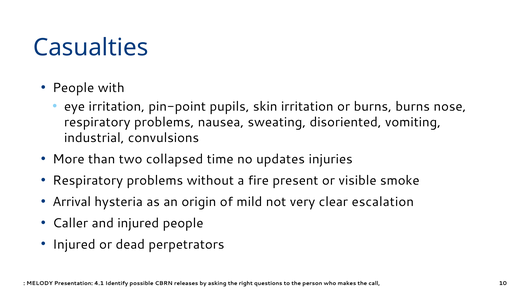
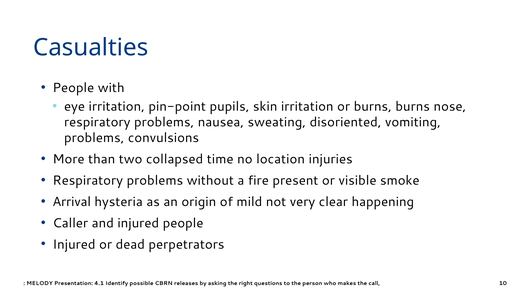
industrial at (94, 138): industrial -> problems
updates: updates -> location
escalation: escalation -> happening
